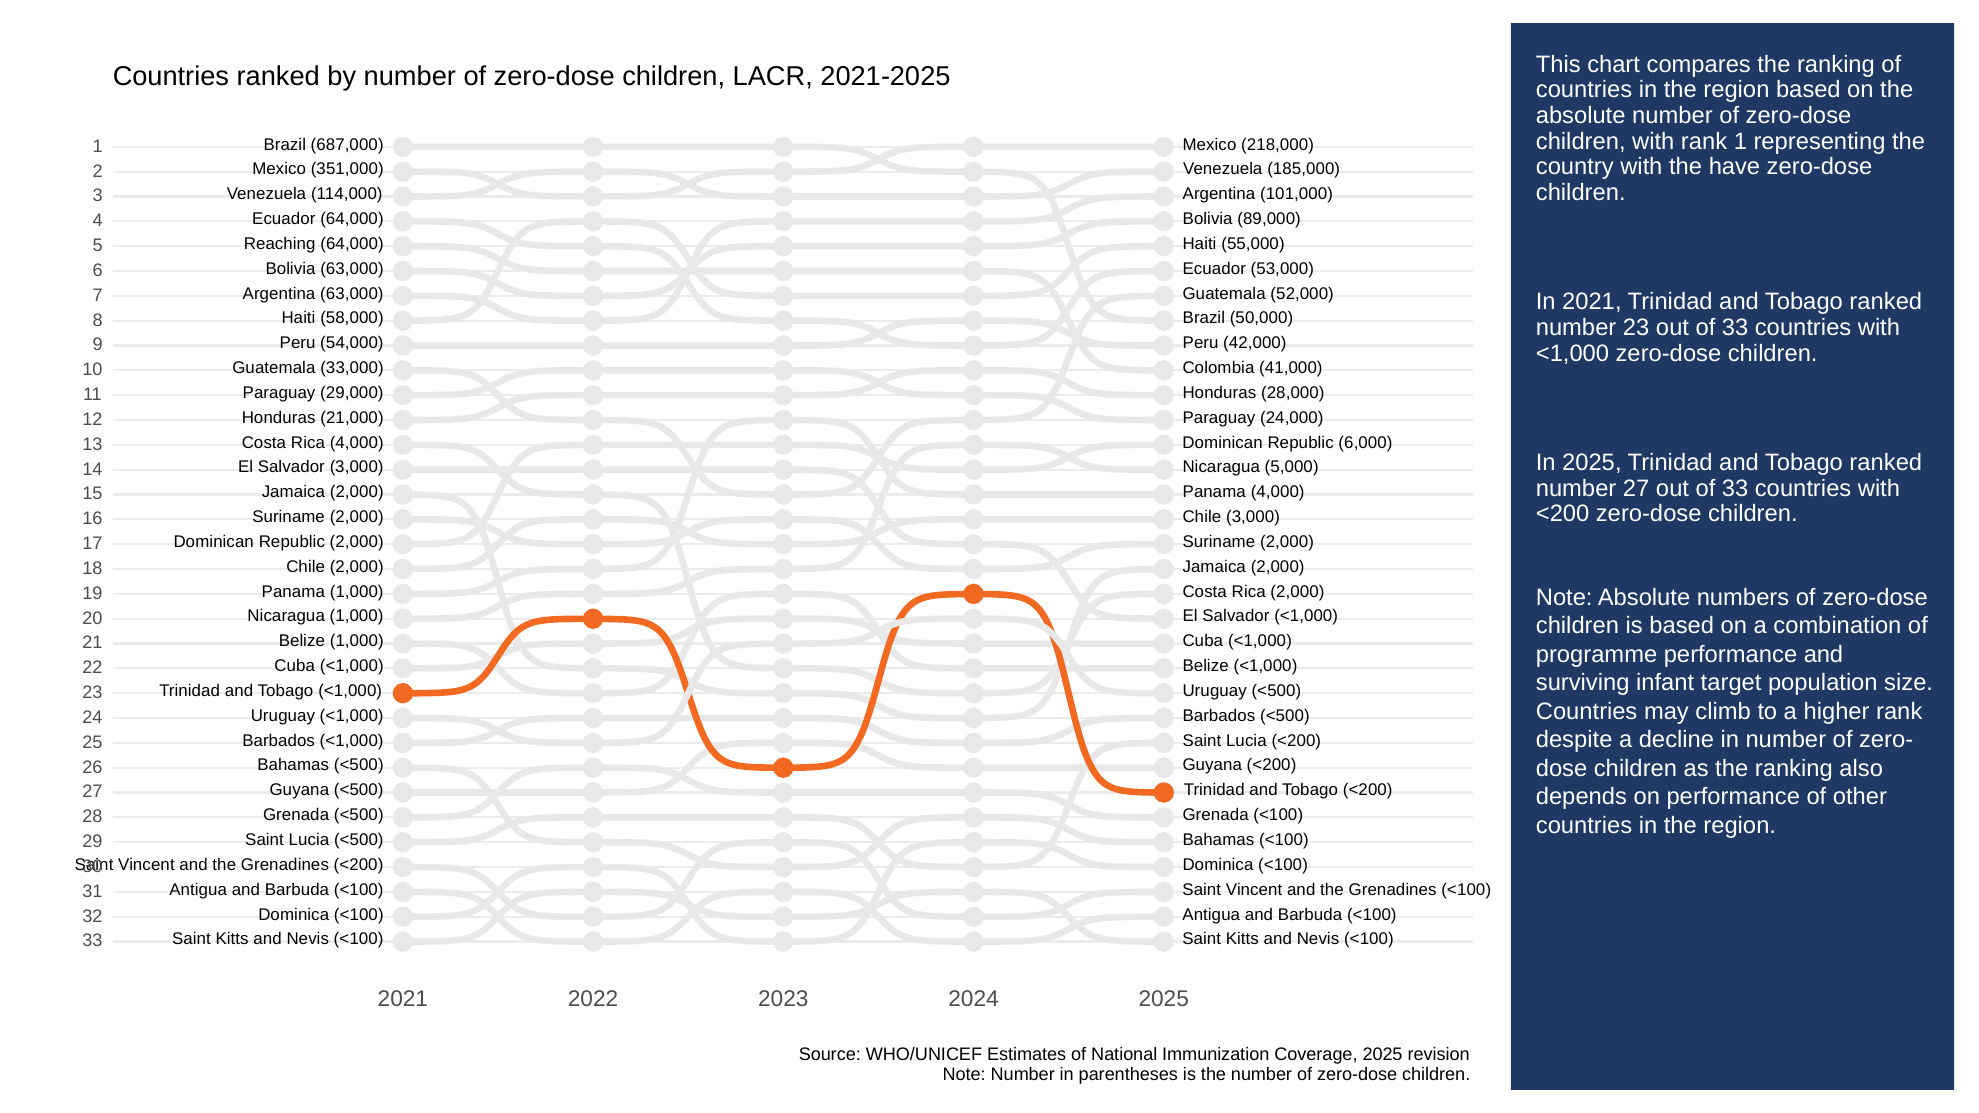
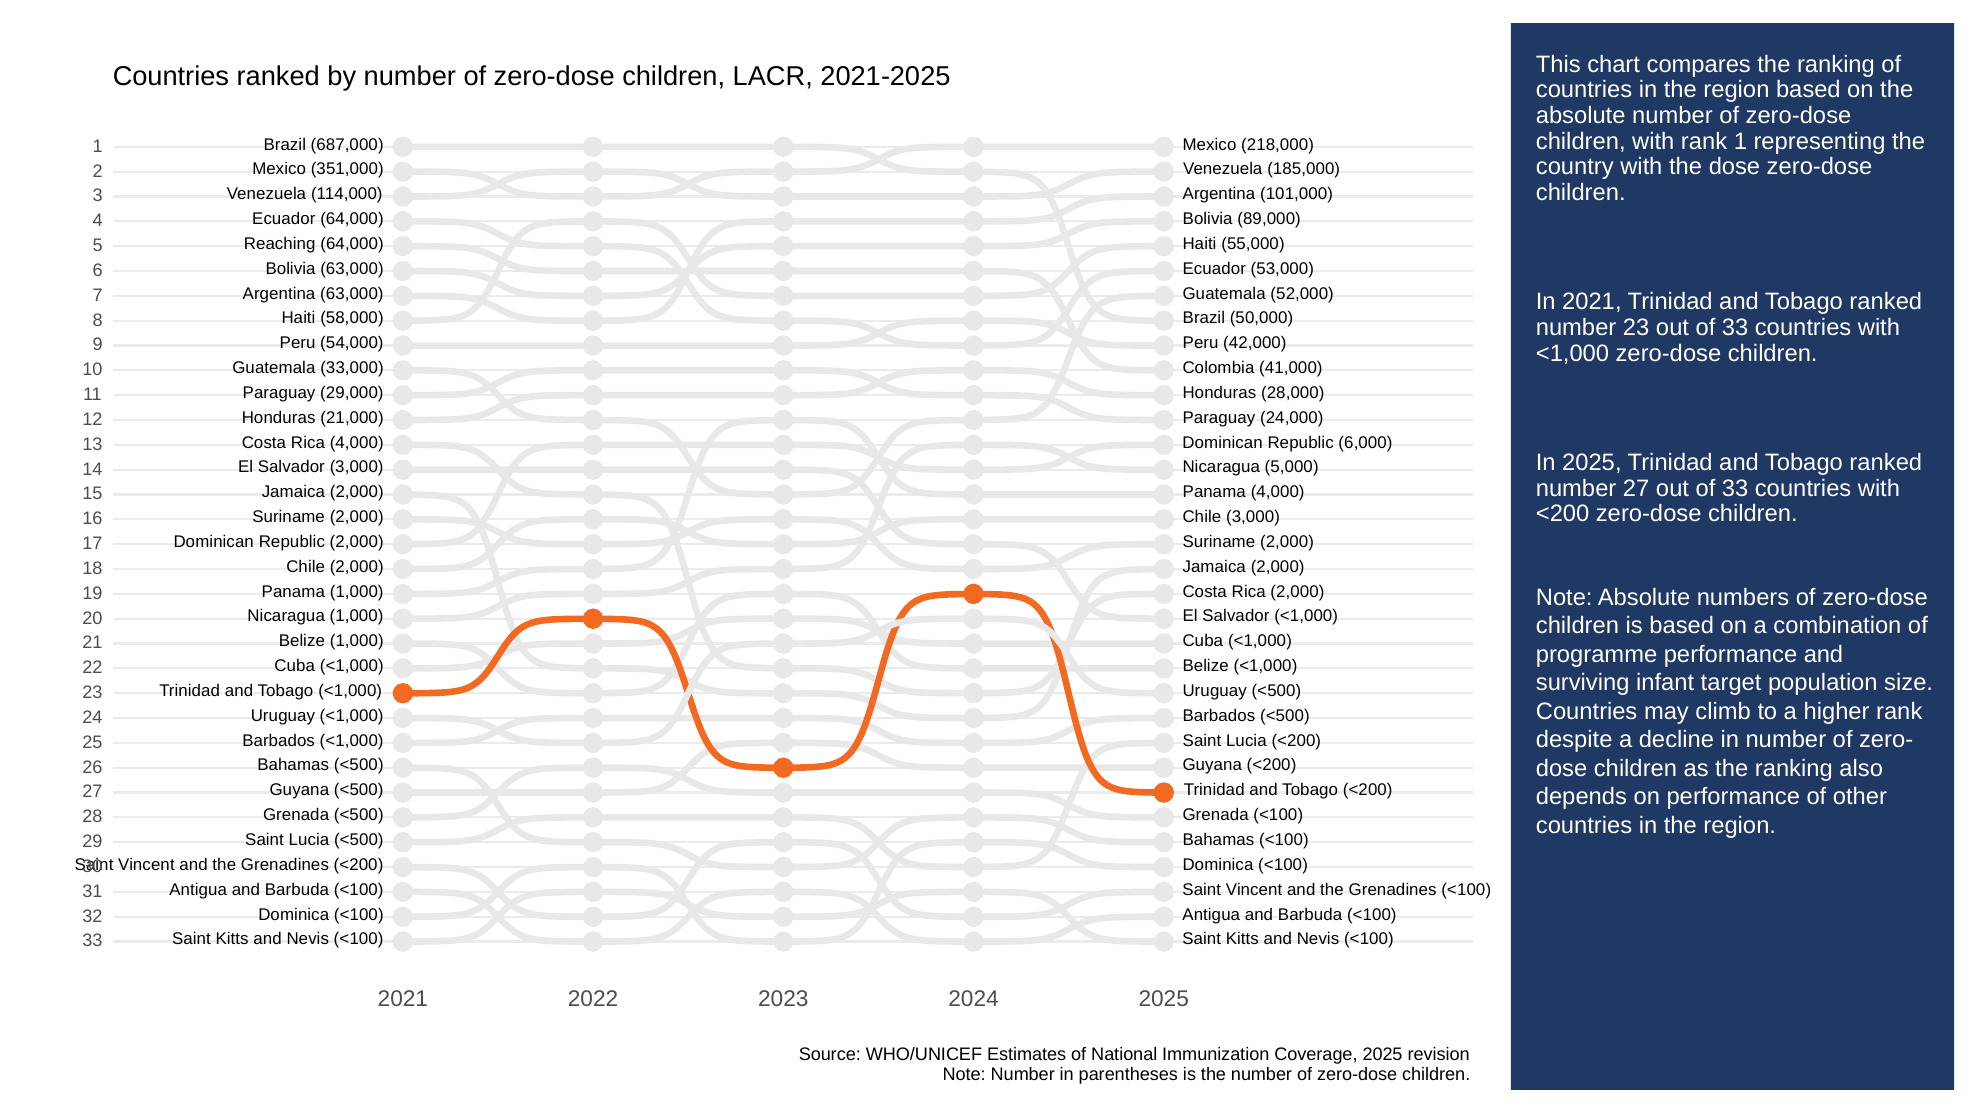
the have: have -> dose
